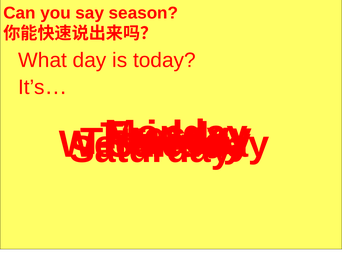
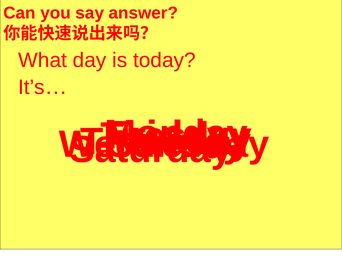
season: season -> answer
